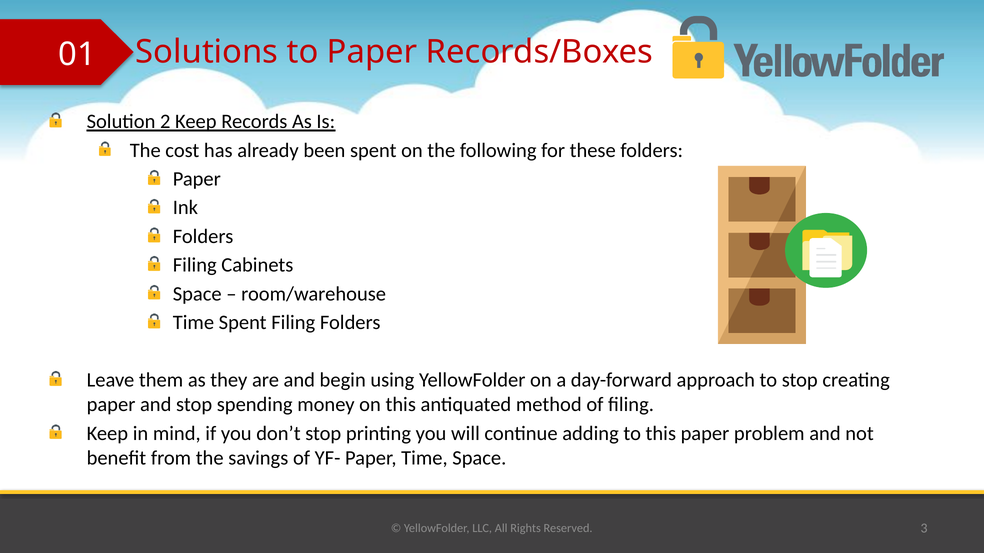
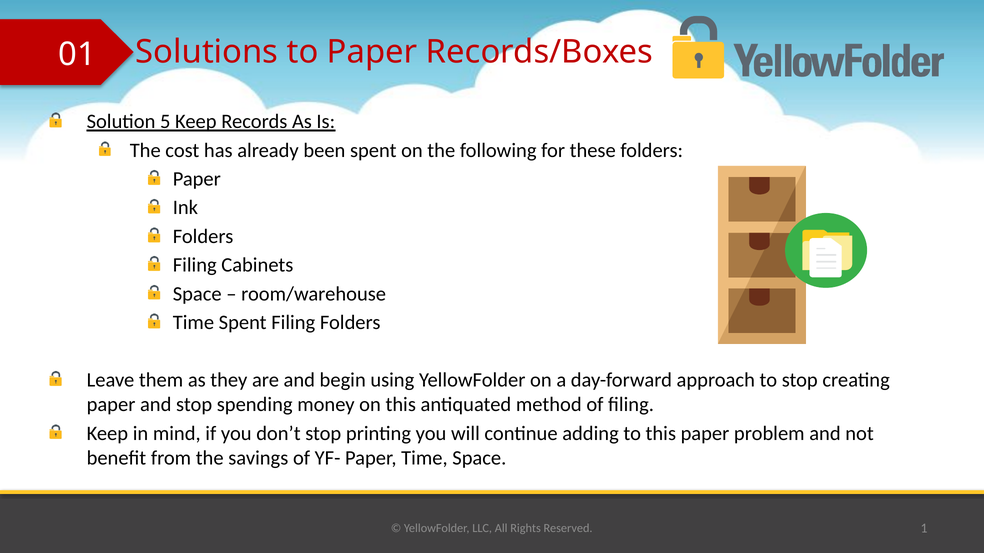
2: 2 -> 5
3: 3 -> 1
